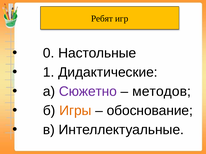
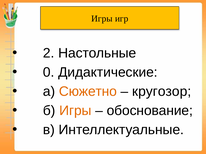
Ребят at (102, 19): Ребят -> Игры
0: 0 -> 2
1: 1 -> 0
Сюжетно colour: purple -> orange
методов: методов -> кругозор
